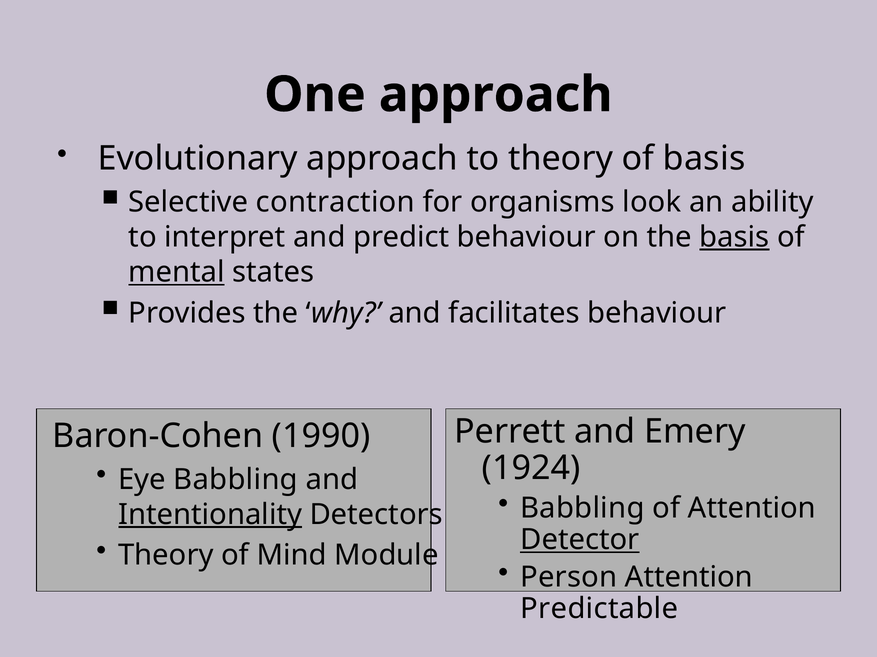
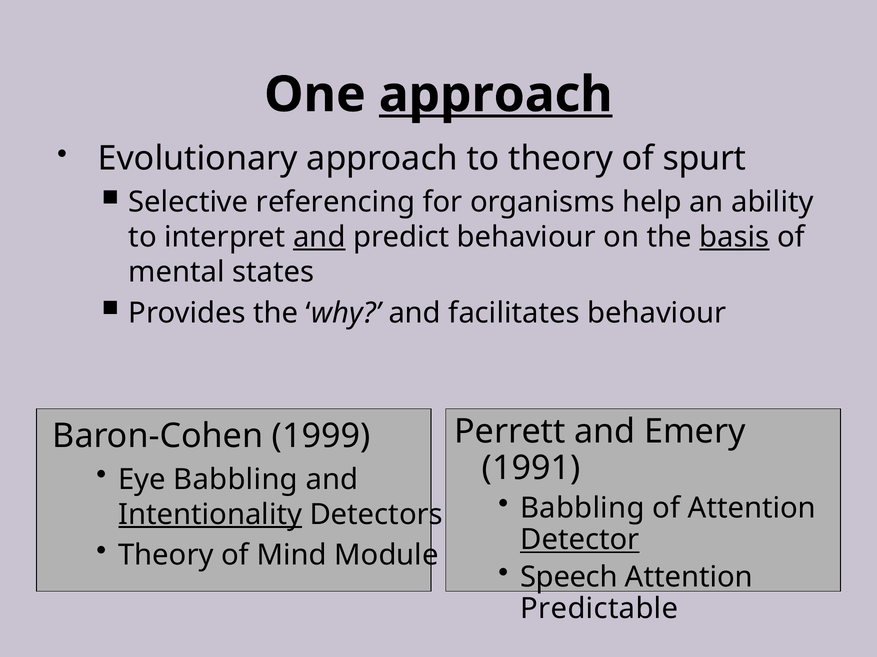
approach at (496, 95) underline: none -> present
of basis: basis -> spurt
contraction: contraction -> referencing
look: look -> help
and at (319, 237) underline: none -> present
mental underline: present -> none
1990: 1990 -> 1999
1924: 1924 -> 1991
Person: Person -> Speech
